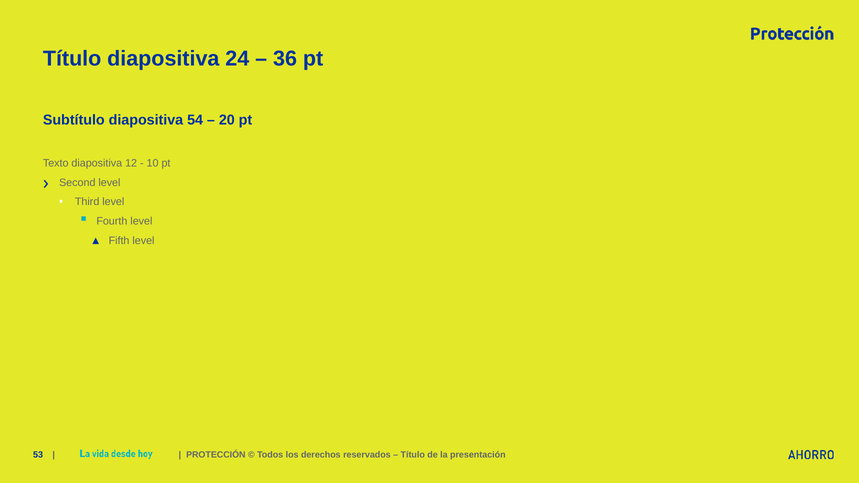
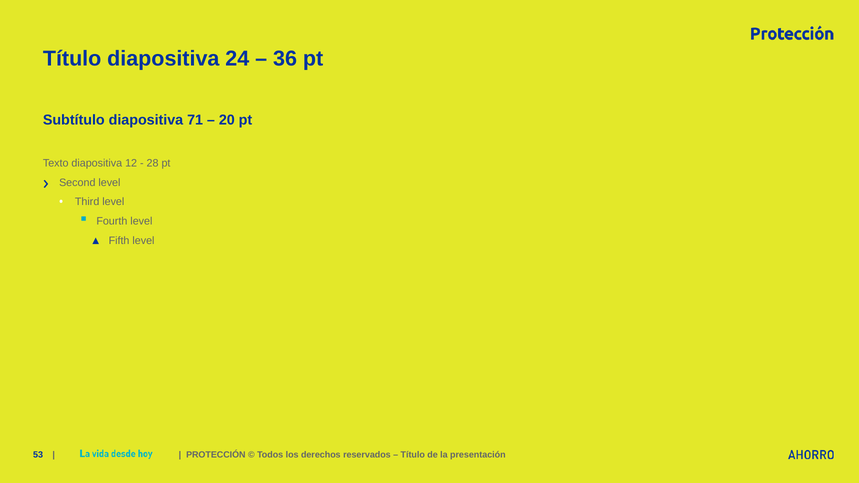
54: 54 -> 71
10: 10 -> 28
